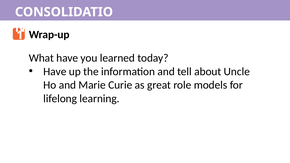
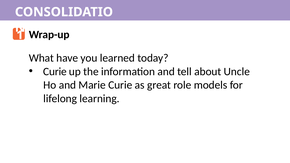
Have at (55, 72): Have -> Curie
